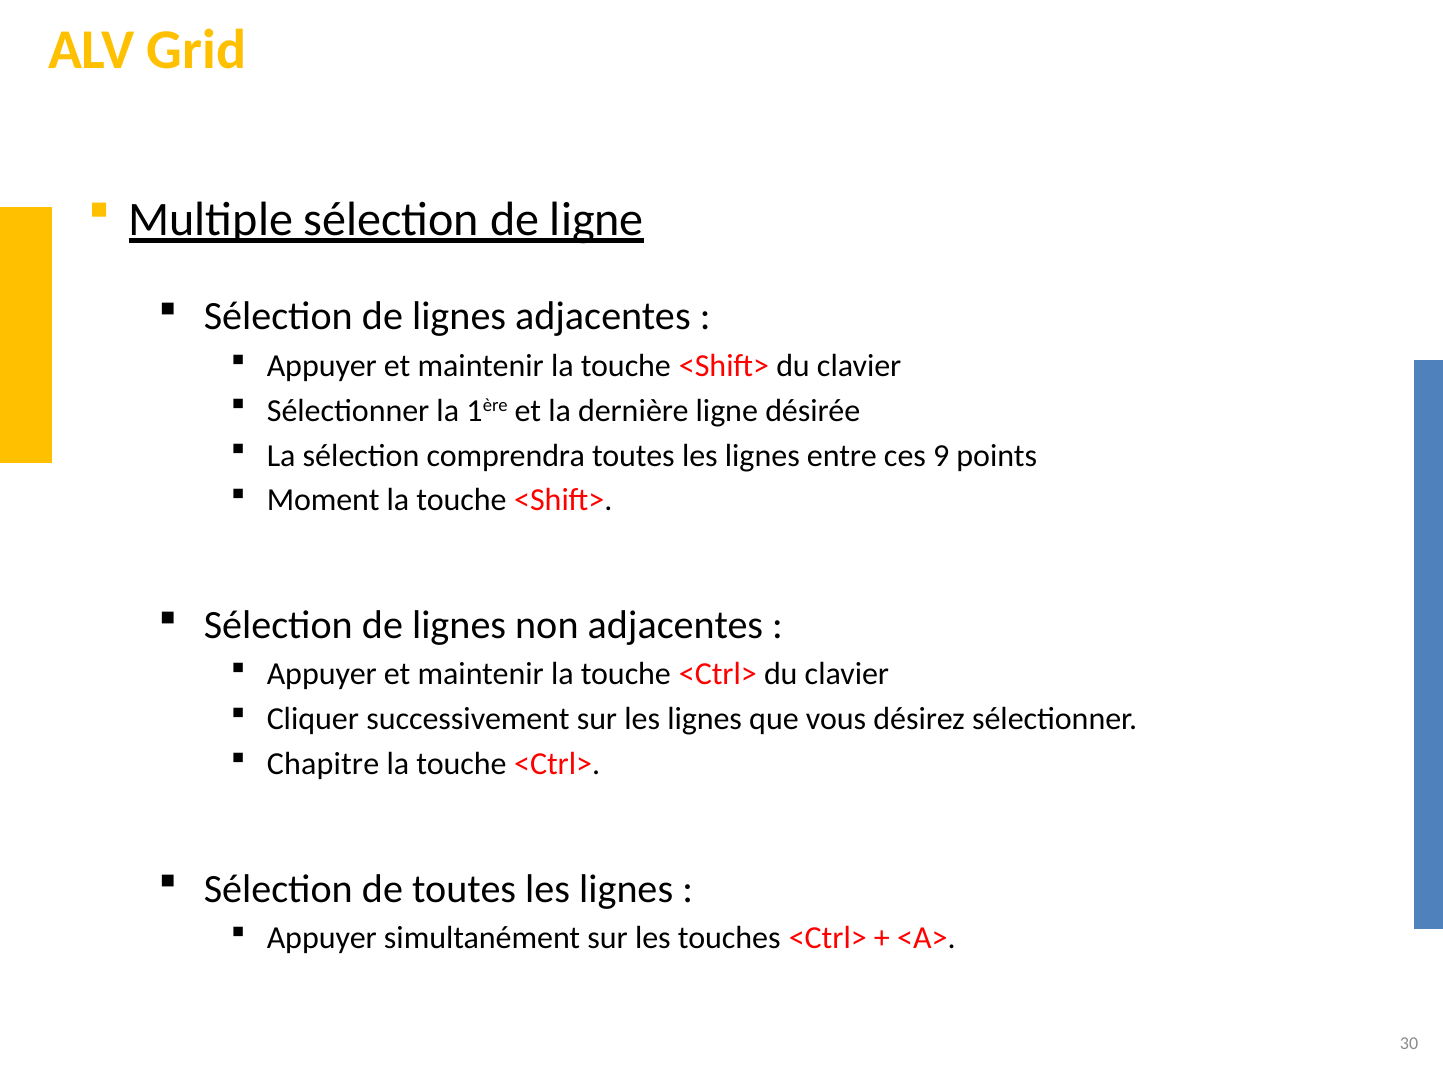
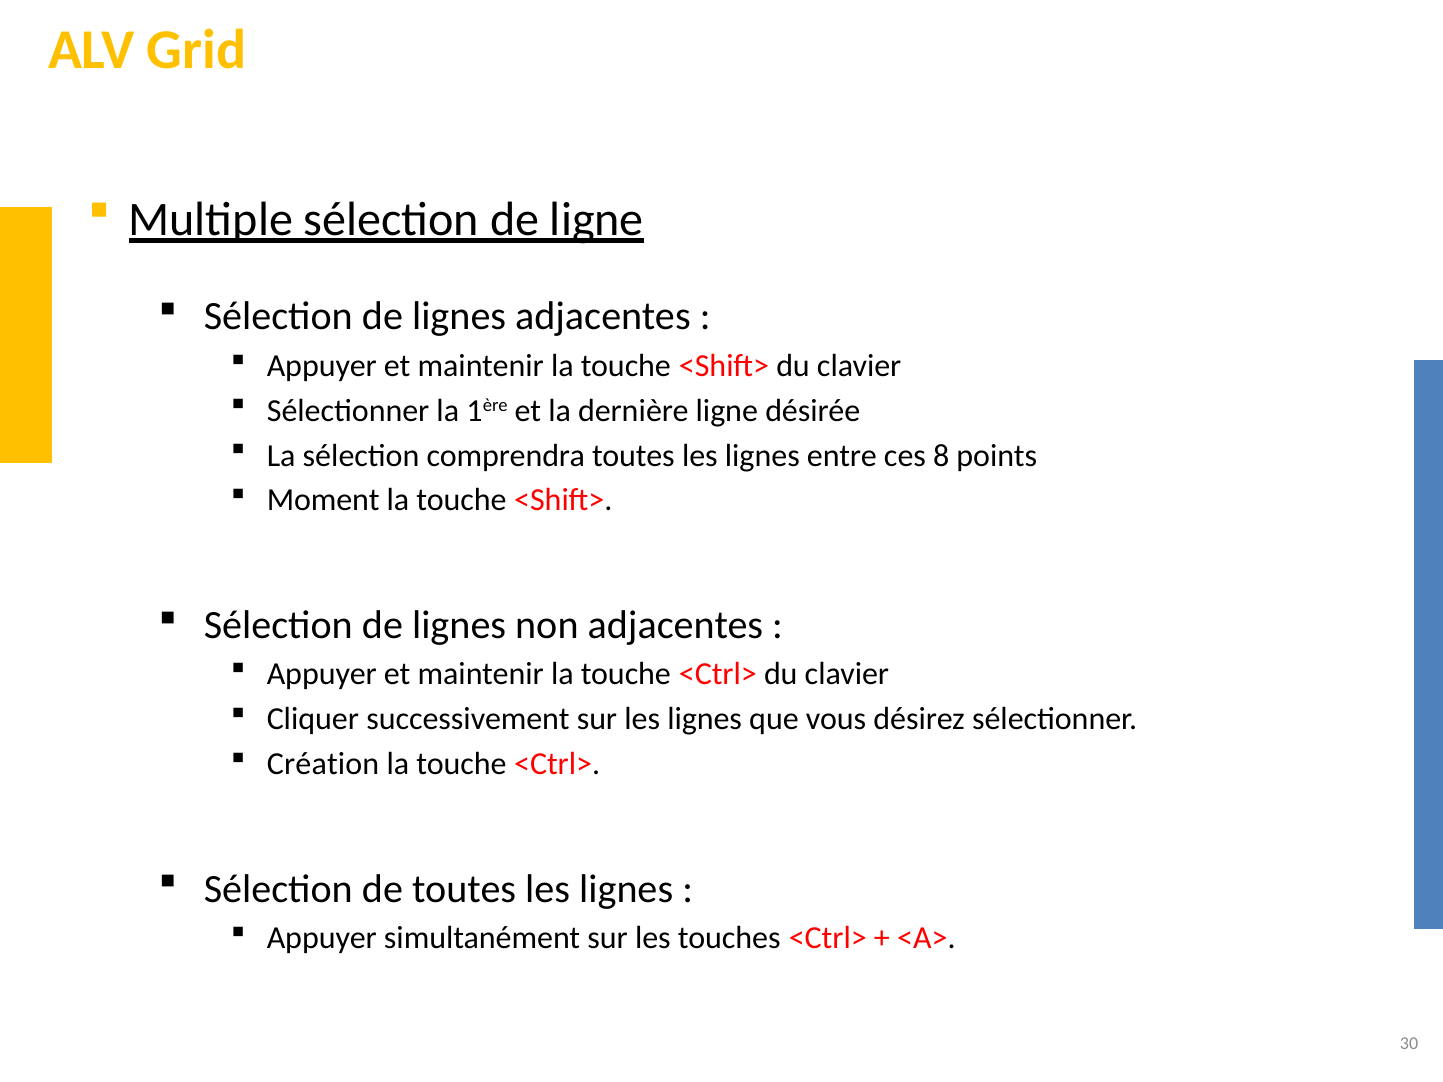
9: 9 -> 8
Chapitre: Chapitre -> Création
